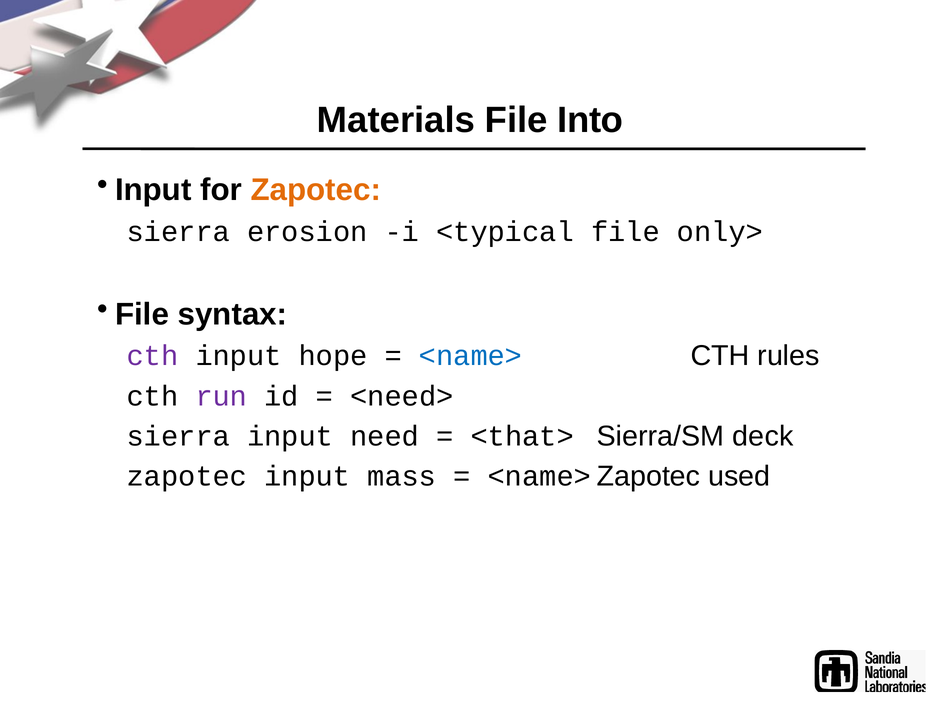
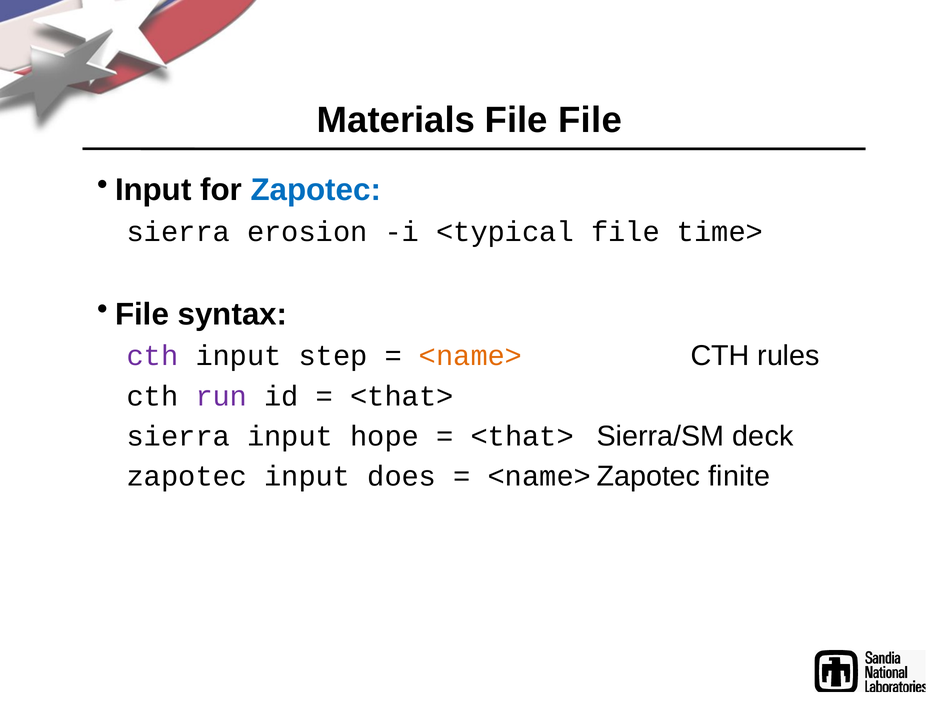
File Into: Into -> File
Zapotec at (316, 190) colour: orange -> blue
only>: only> -> time>
hope: hope -> step
<name> colour: blue -> orange
<need> at (402, 396): <need> -> <that>
need: need -> hope
mass: mass -> does
used: used -> finite
